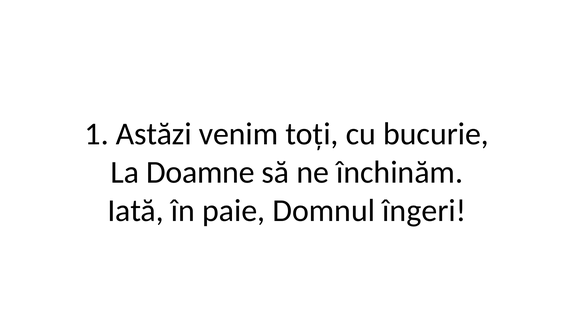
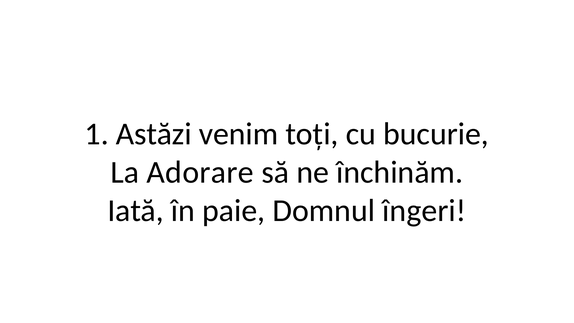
Doamne: Doamne -> Adorare
